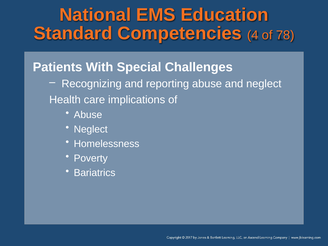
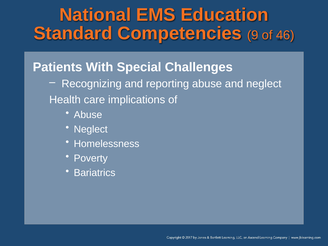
4: 4 -> 9
78: 78 -> 46
